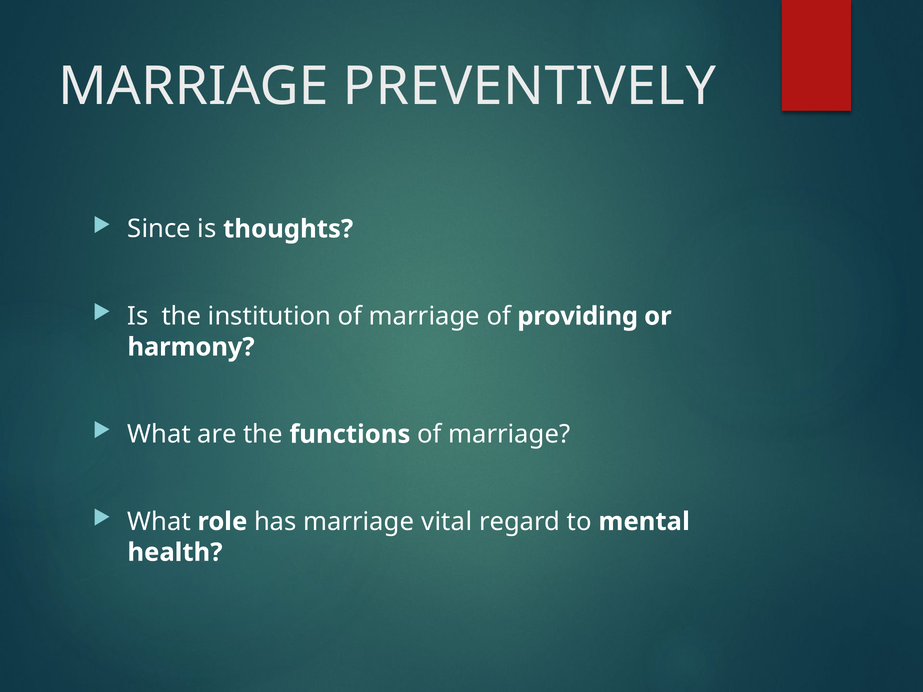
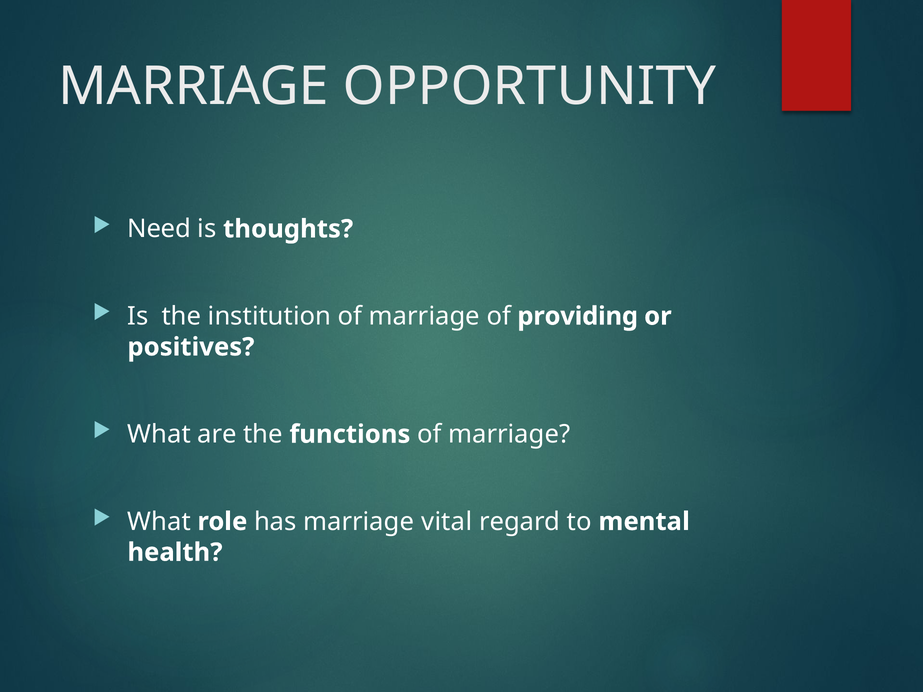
PREVENTIVELY: PREVENTIVELY -> OPPORTUNITY
Since: Since -> Need
harmony: harmony -> positives
